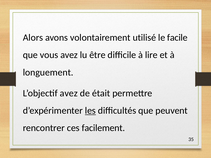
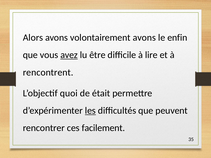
volontairement utilisé: utilisé -> avons
facile: facile -> enfin
avez at (69, 55) underline: none -> present
longuement: longuement -> rencontrent
L’objectif avez: avez -> quoi
